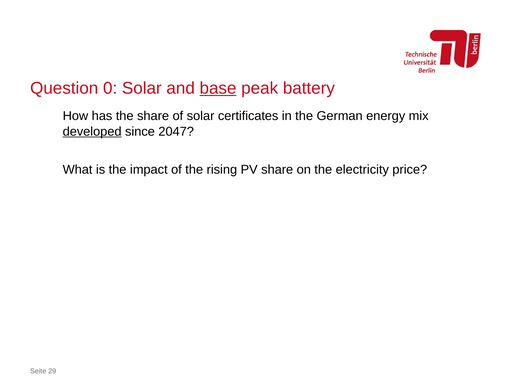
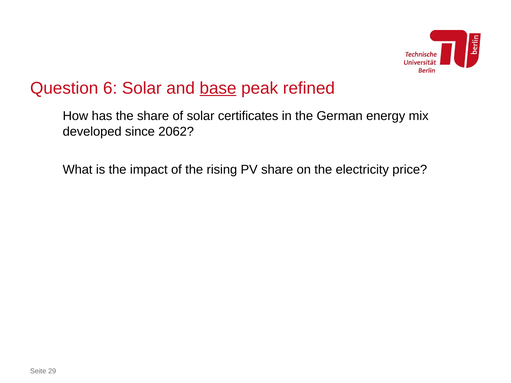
0: 0 -> 6
battery: battery -> refined
developed underline: present -> none
2047: 2047 -> 2062
